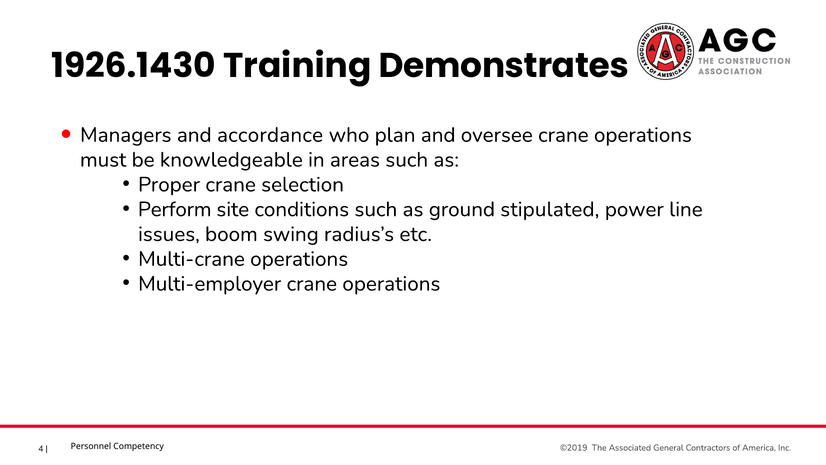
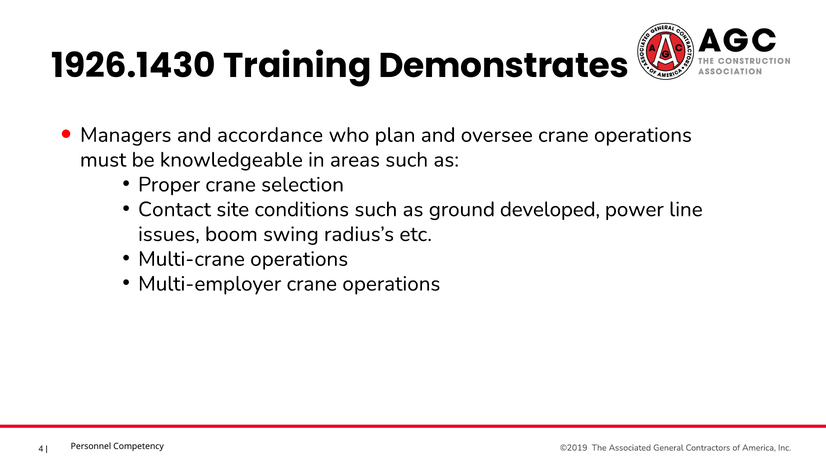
Perform: Perform -> Contact
stipulated: stipulated -> developed
